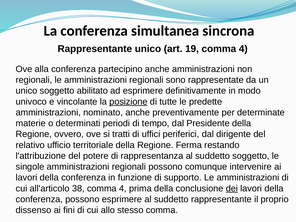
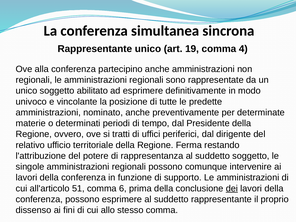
posizione underline: present -> none
38: 38 -> 51
4 at (123, 188): 4 -> 6
